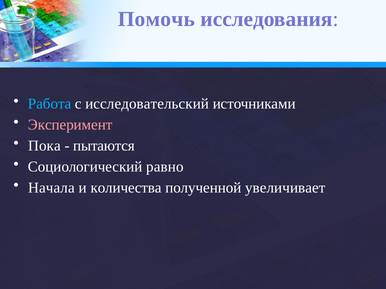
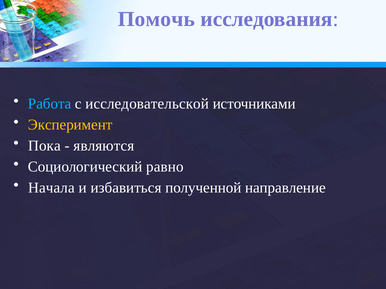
исследовательский: исследовательский -> исследовательской
Эксперимент colour: pink -> yellow
пытаются: пытаются -> являются
количества: количества -> избавиться
увеличивает: увеличивает -> направление
